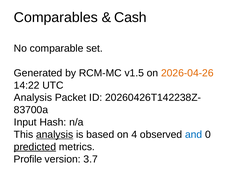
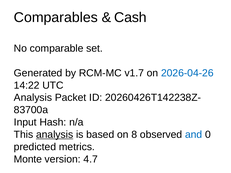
v1.5: v1.5 -> v1.7
2026-04-26 colour: orange -> blue
4: 4 -> 8
predicted underline: present -> none
Profile: Profile -> Monte
3.7: 3.7 -> 4.7
